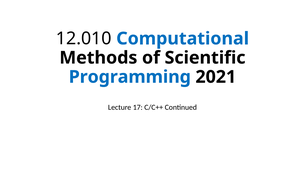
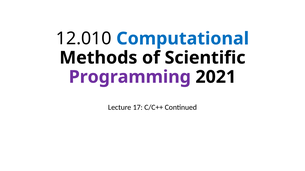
Programming colour: blue -> purple
